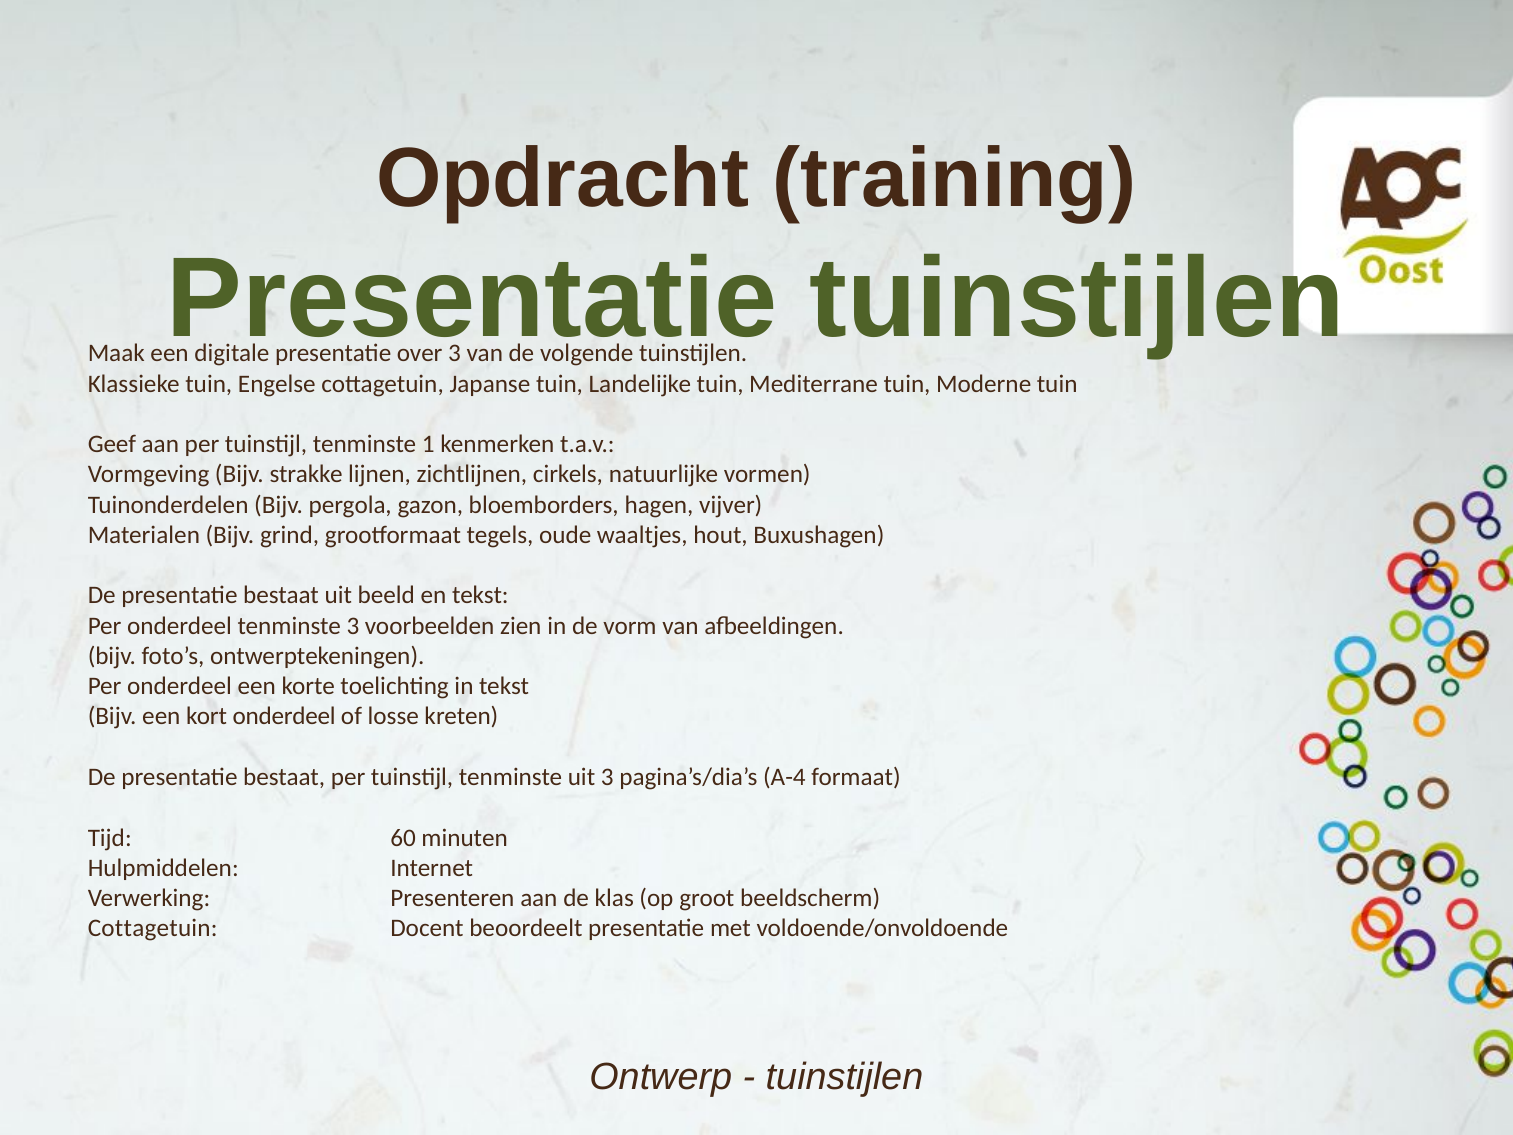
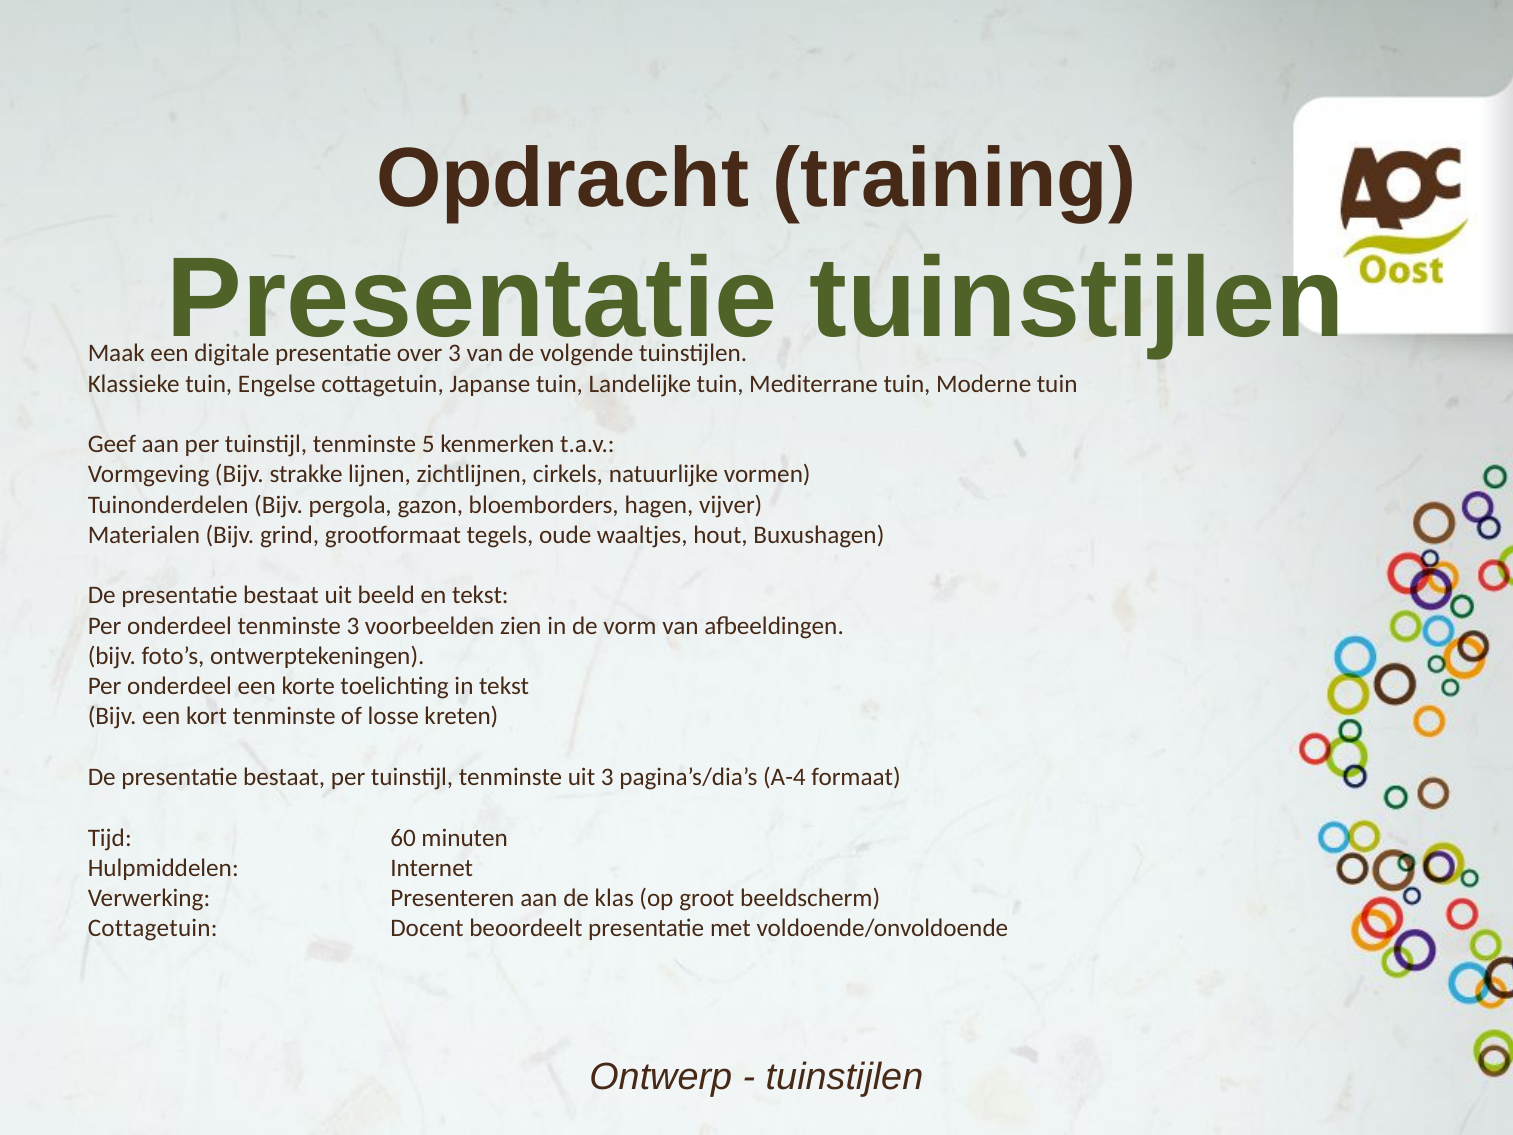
1: 1 -> 5
kort onderdeel: onderdeel -> tenminste
